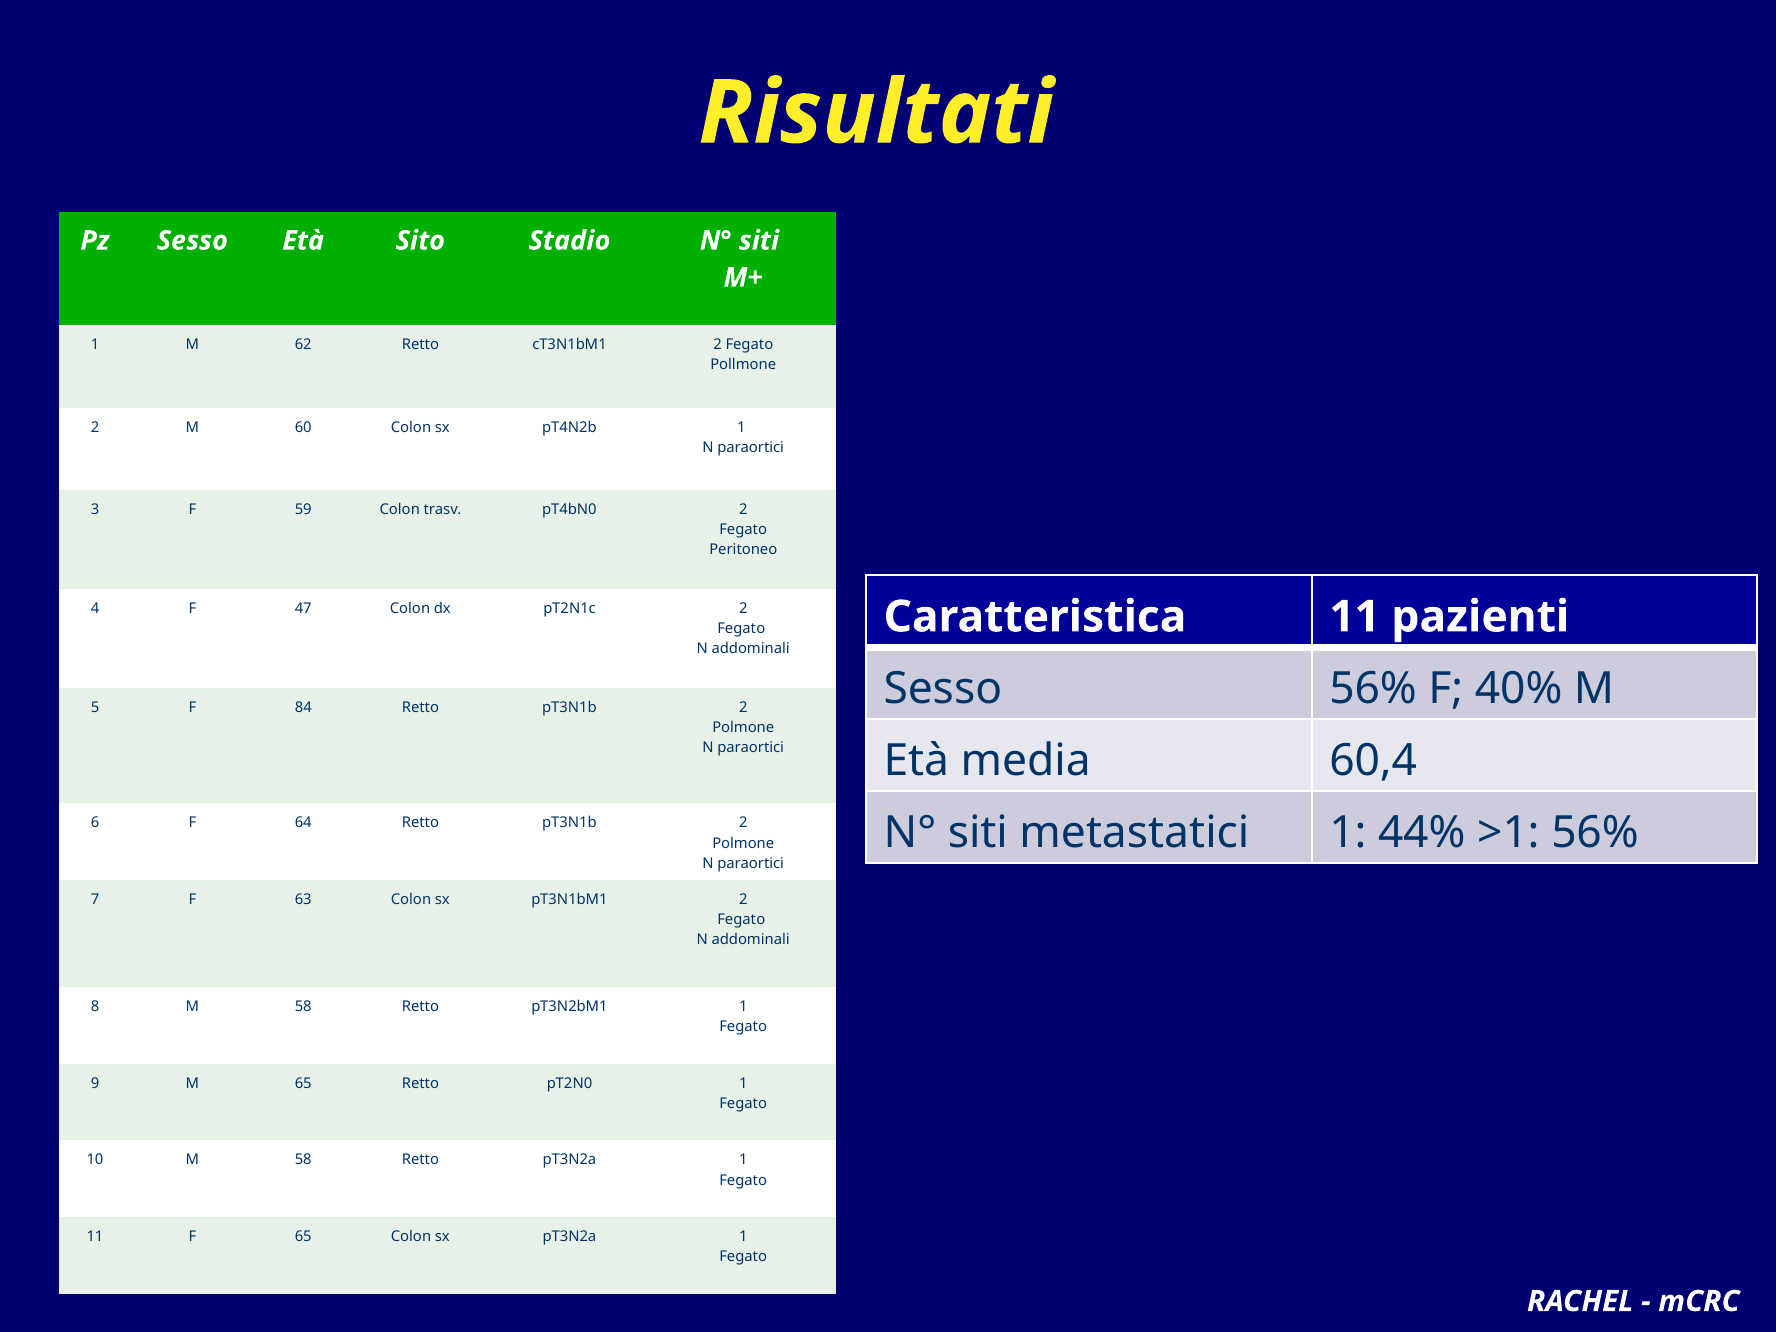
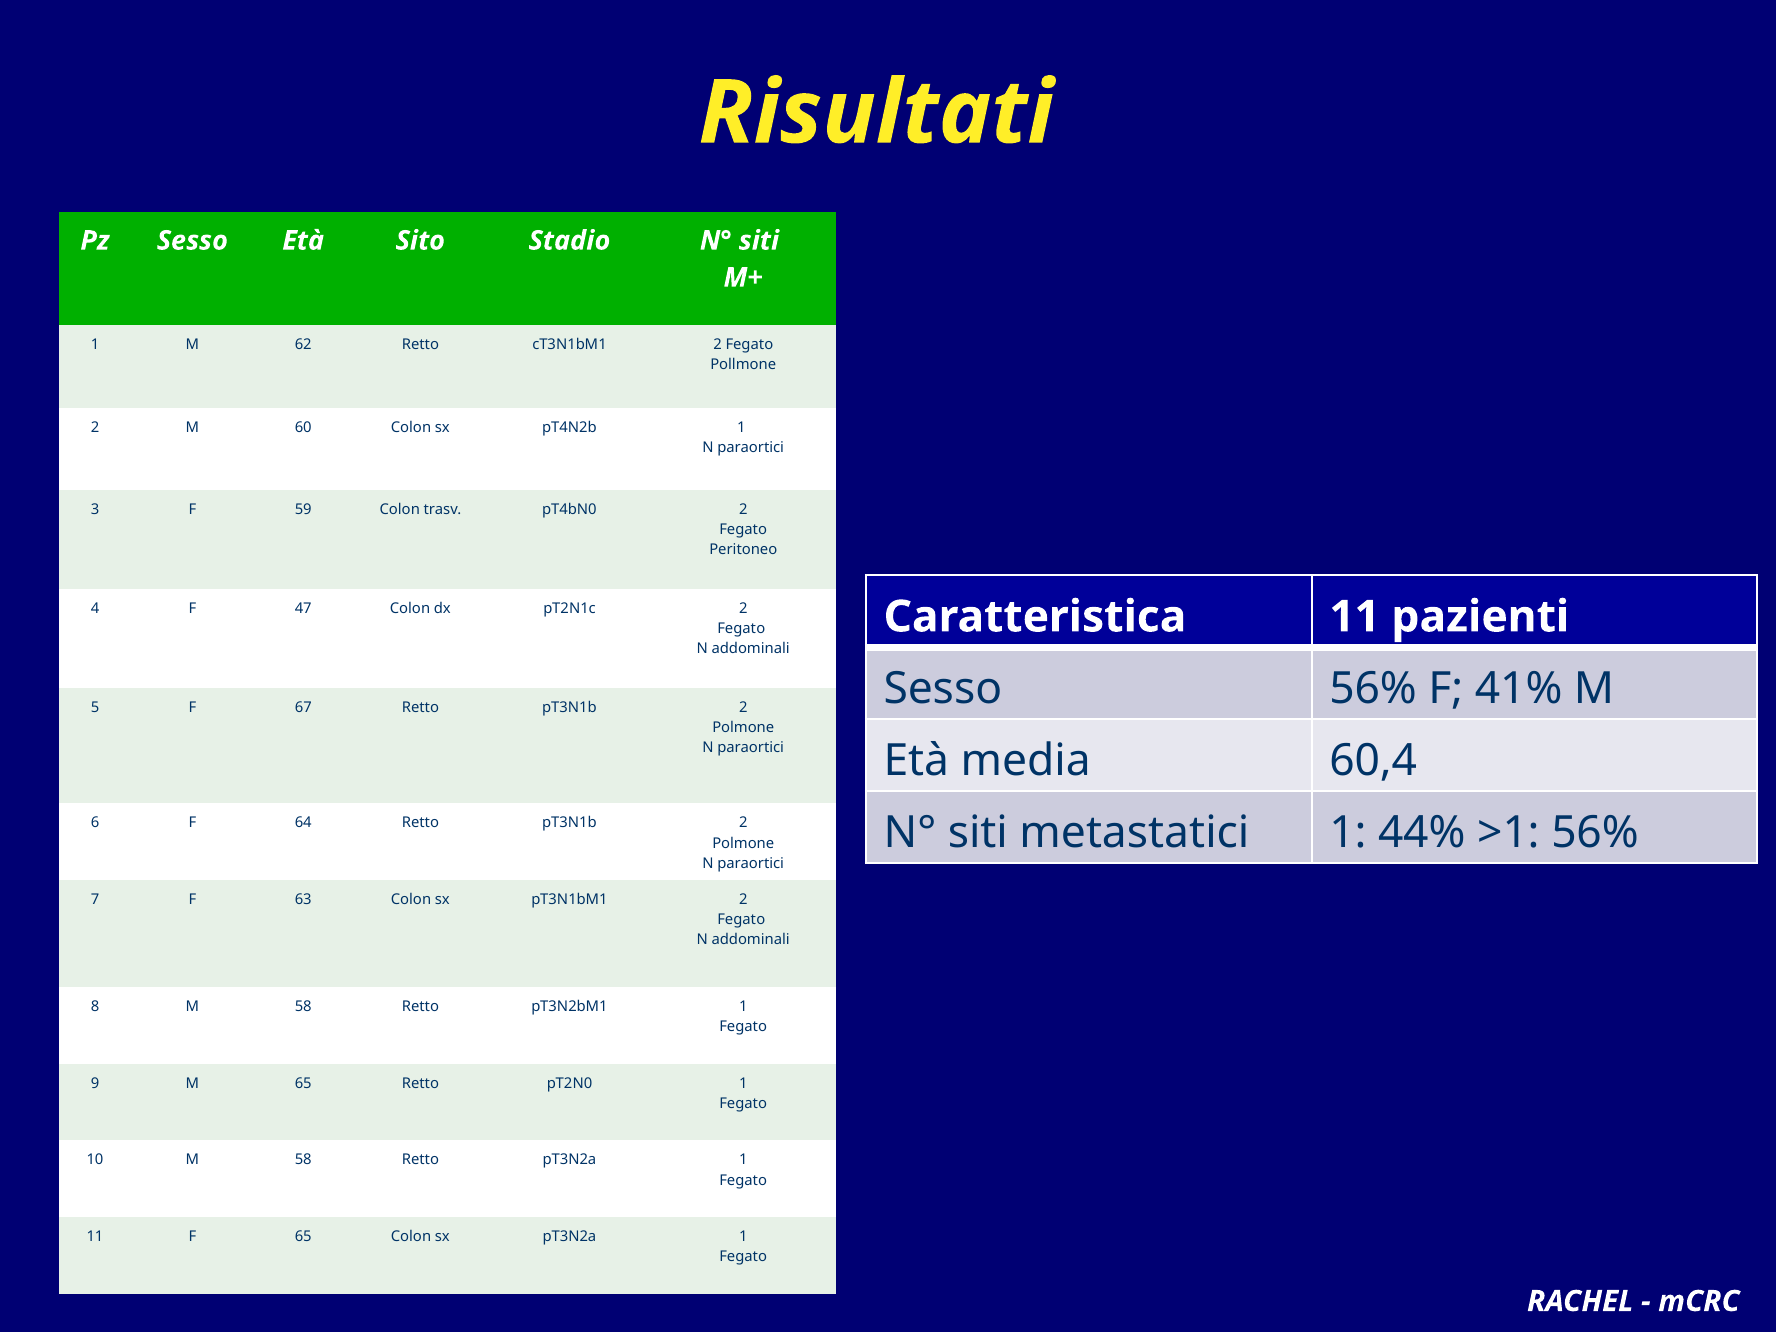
40%: 40% -> 41%
84: 84 -> 67
